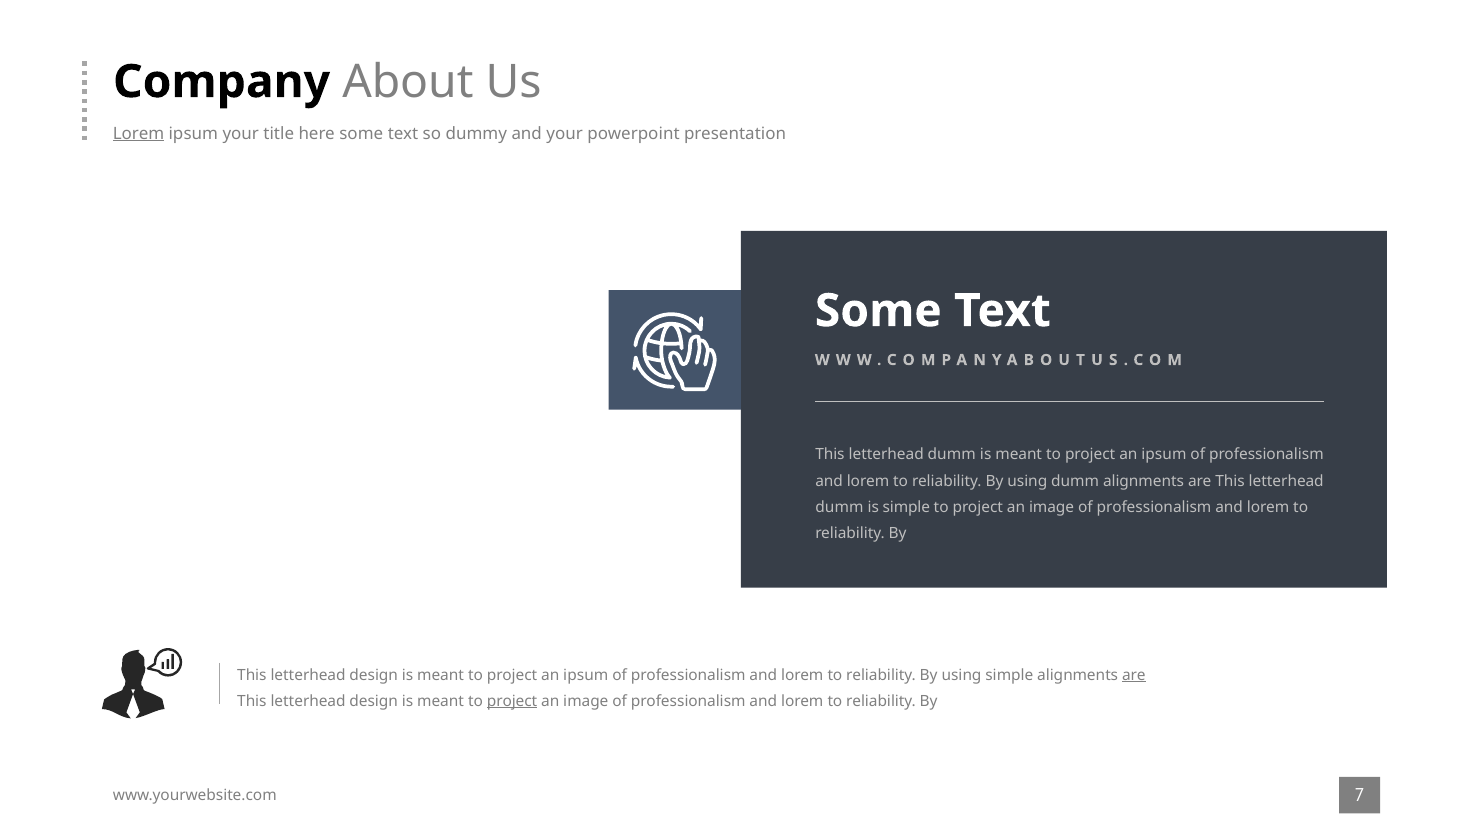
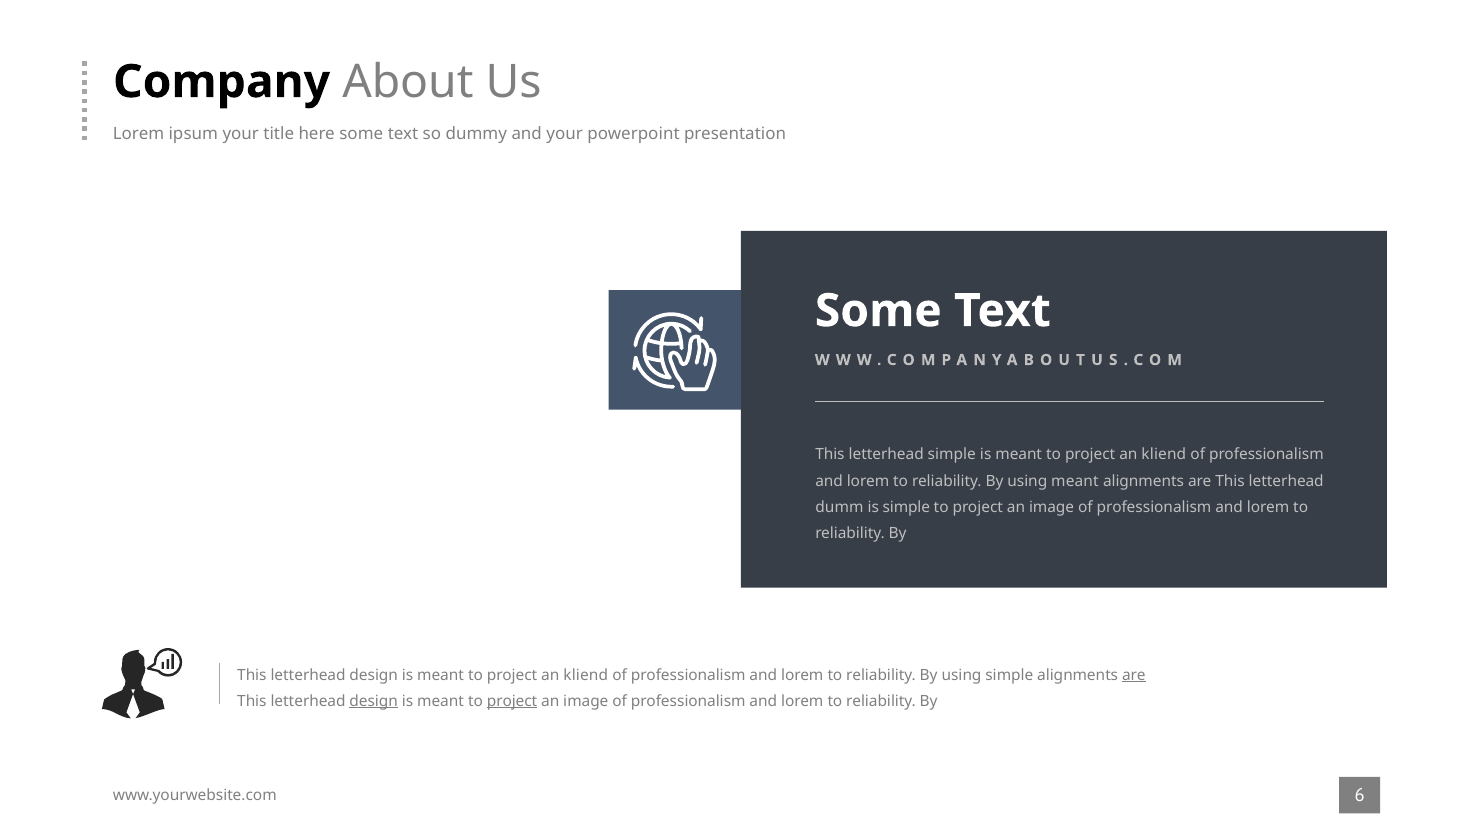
Lorem at (138, 133) underline: present -> none
dumm at (952, 455): dumm -> simple
ipsum at (1164, 455): ipsum -> kliend
using dumm: dumm -> meant
ipsum at (586, 675): ipsum -> kliend
design at (374, 701) underline: none -> present
7: 7 -> 6
